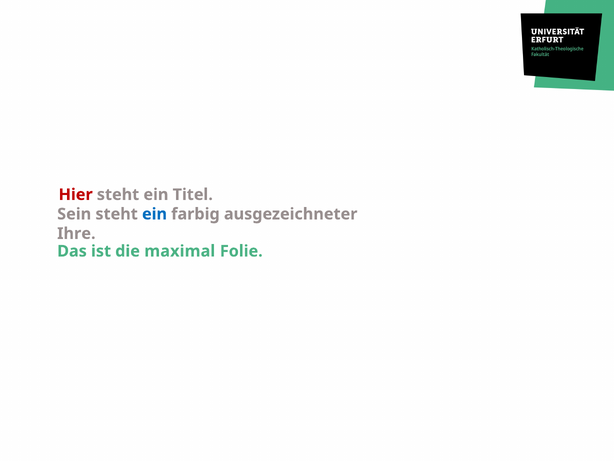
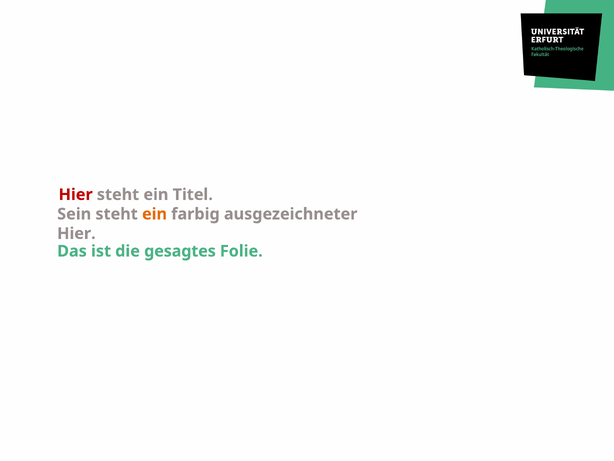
ein at (155, 214) colour: blue -> orange
Ihre at (76, 233): Ihre -> Hier
maximal: maximal -> gesagtes
